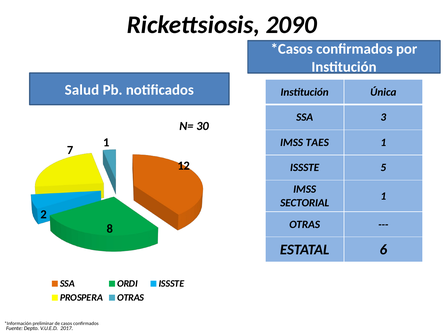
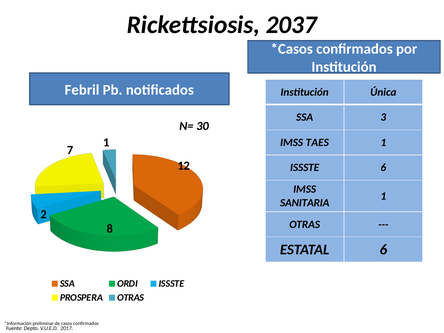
2090: 2090 -> 2037
Salud: Salud -> Febril
ISSSTE 5: 5 -> 6
SECTORIAL: SECTORIAL -> SANITARIA
